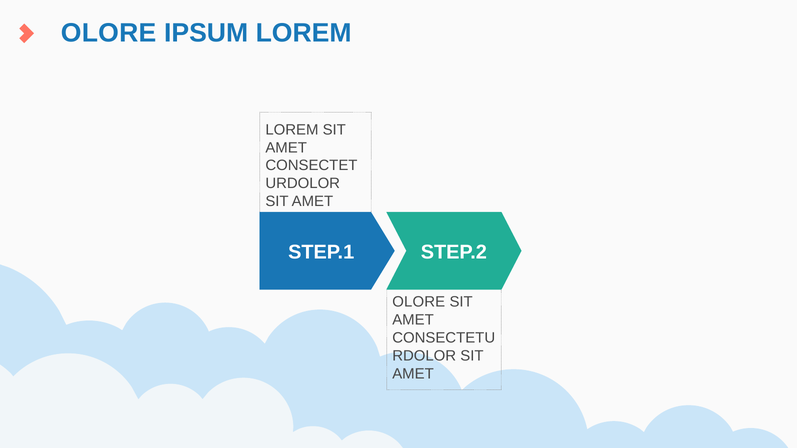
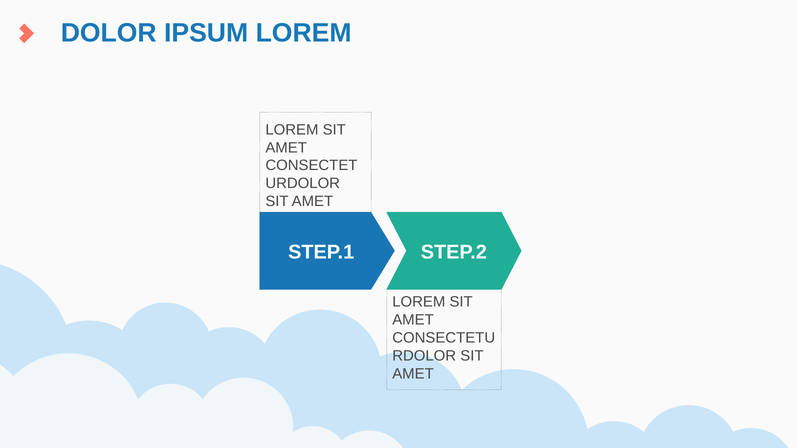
OLORE at (109, 33): OLORE -> DOLOR
OLORE at (419, 302): OLORE -> LOREM
